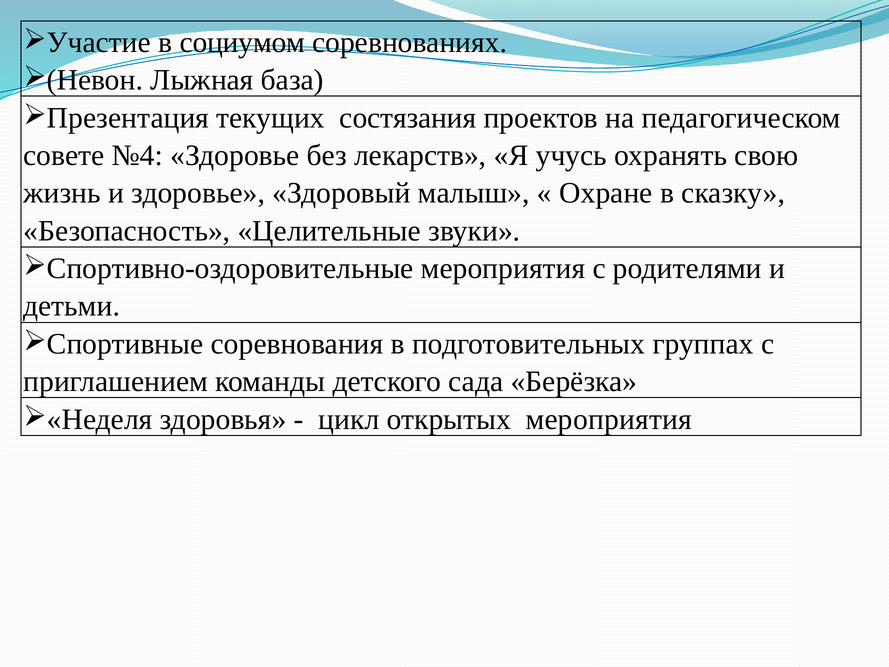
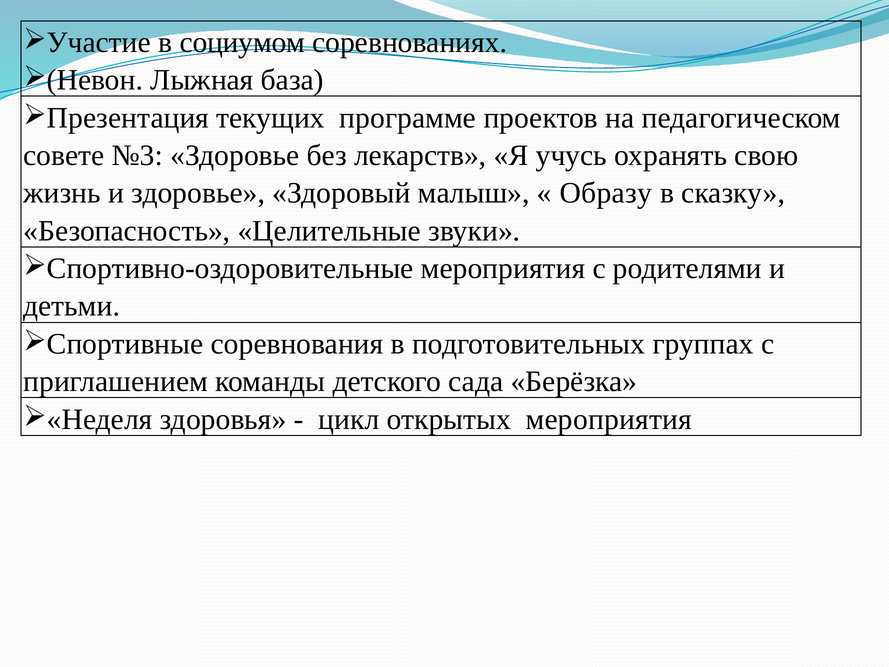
состязания: состязания -> программе
№4: №4 -> №3
Охране: Охране -> Образу
